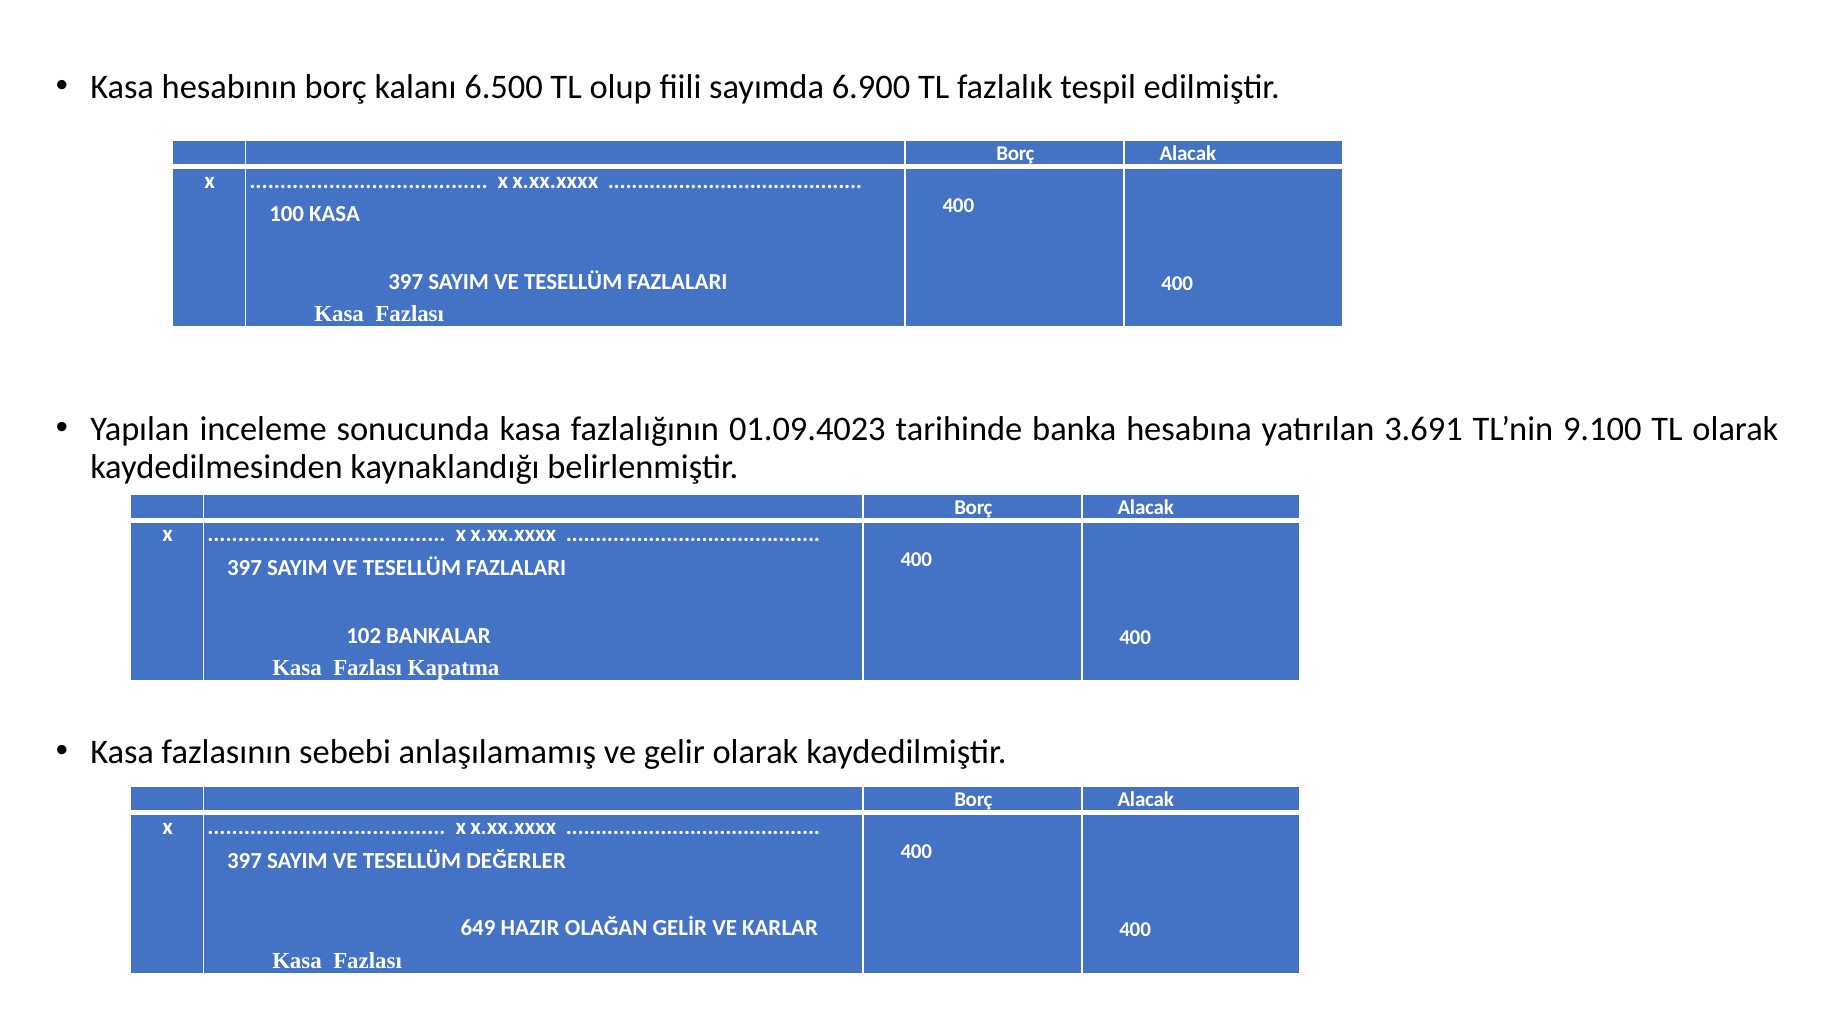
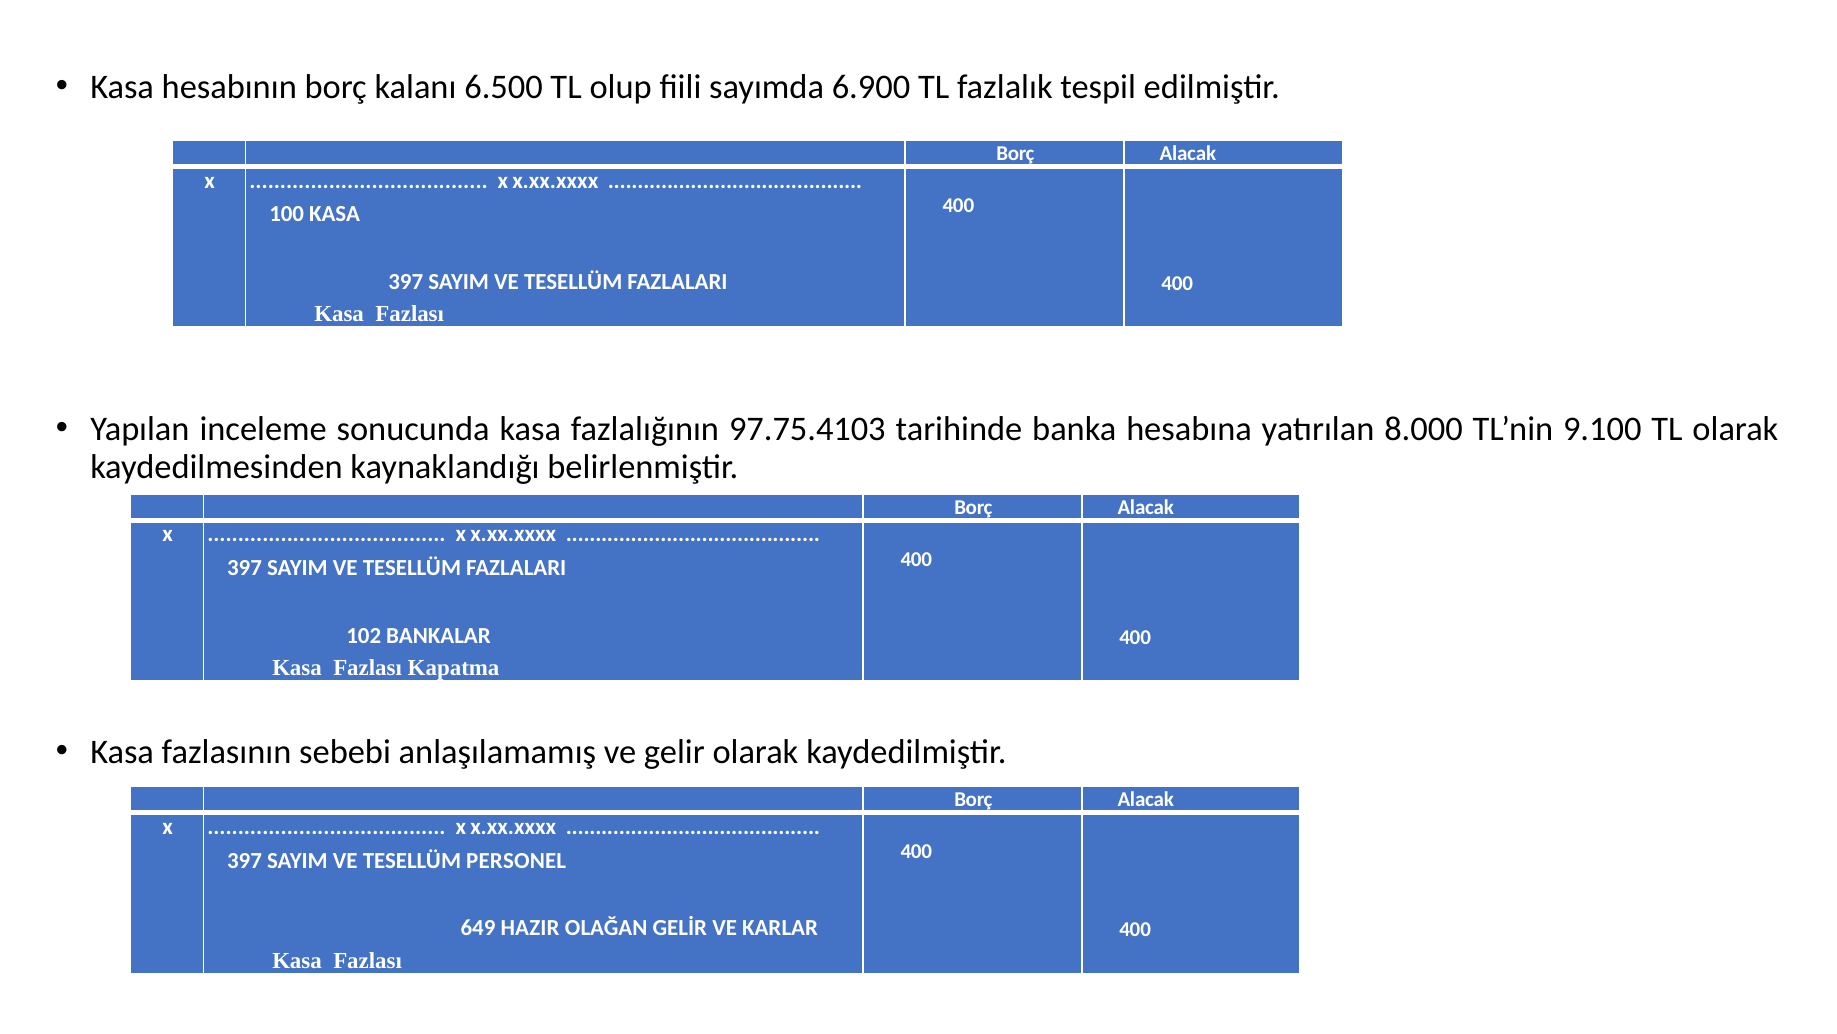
01.09.4023: 01.09.4023 -> 97.75.4103
3.691: 3.691 -> 8.000
DEĞERLER: DEĞERLER -> PERSONEL
